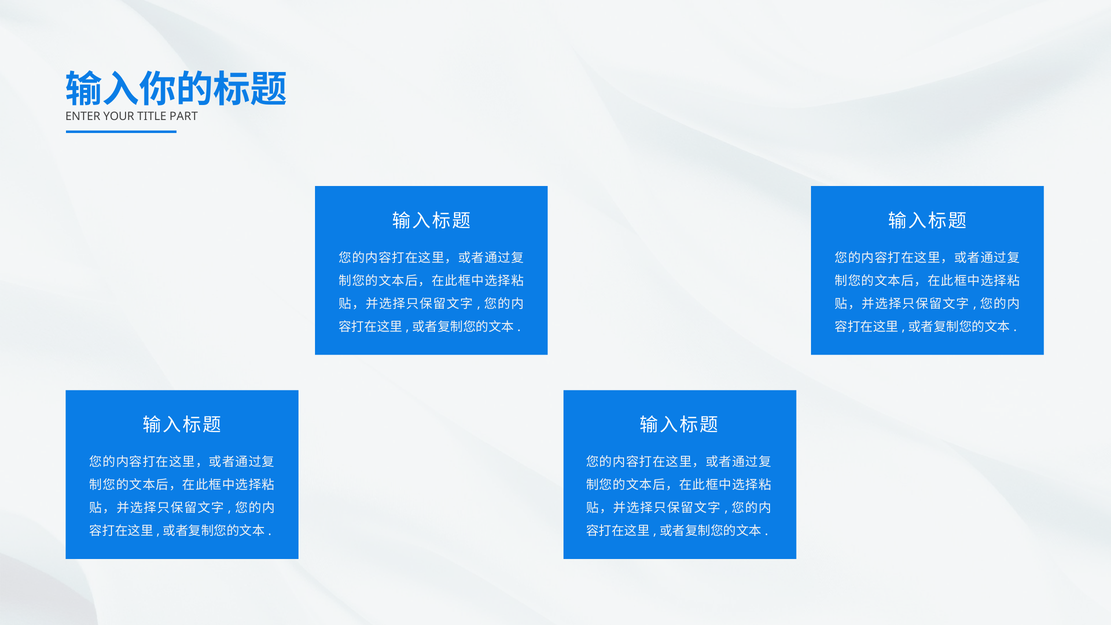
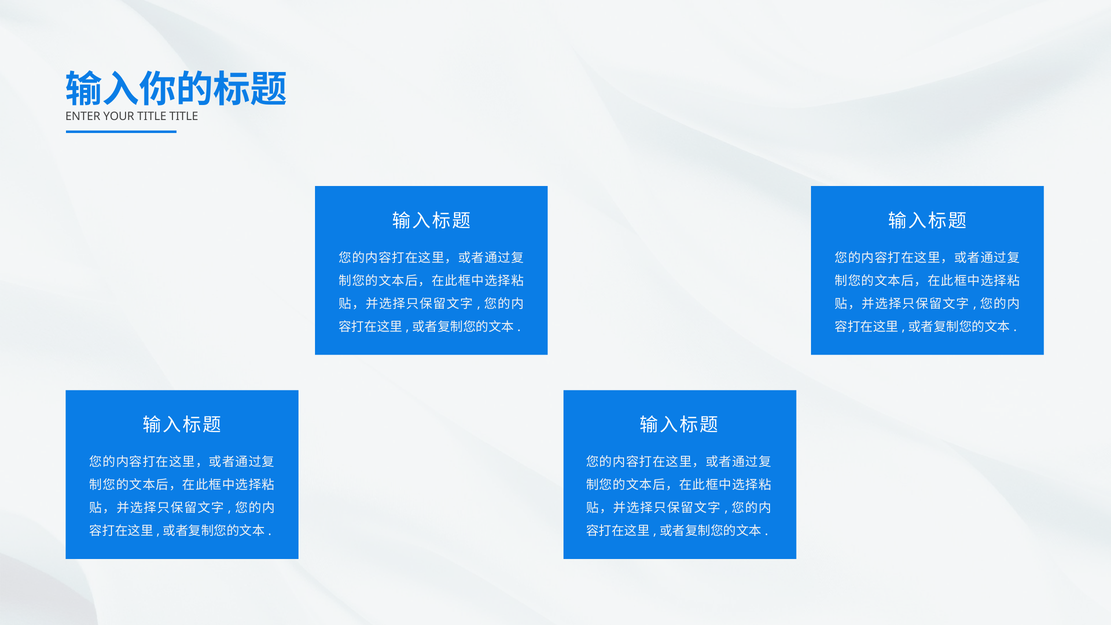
TITLE PART: PART -> TITLE
